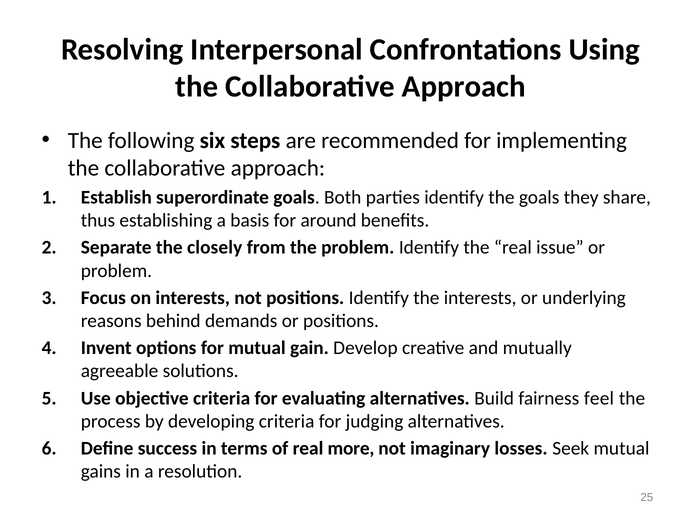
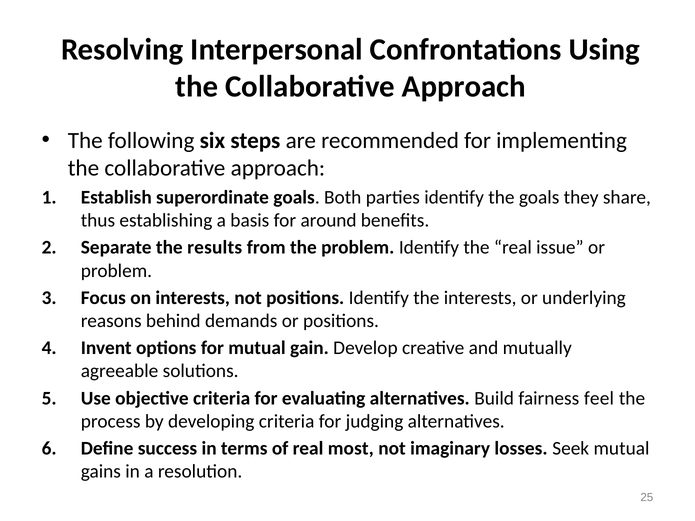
closely: closely -> results
more: more -> most
